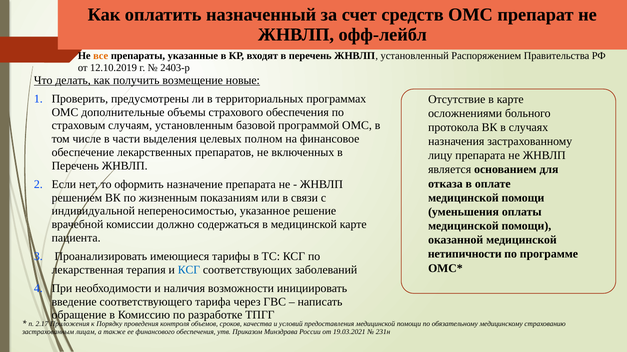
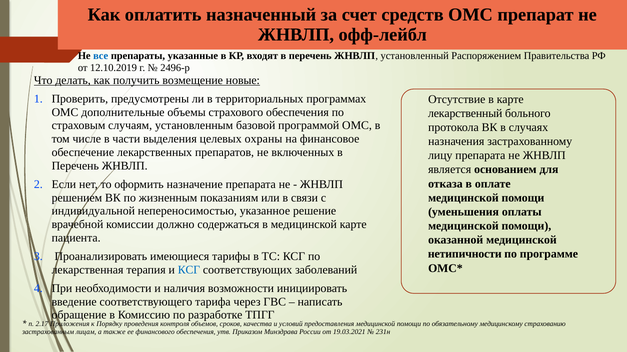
все colour: orange -> blue
2403-р: 2403-р -> 2496-р
осложнениями: осложнениями -> лекарственный
полном: полном -> охраны
